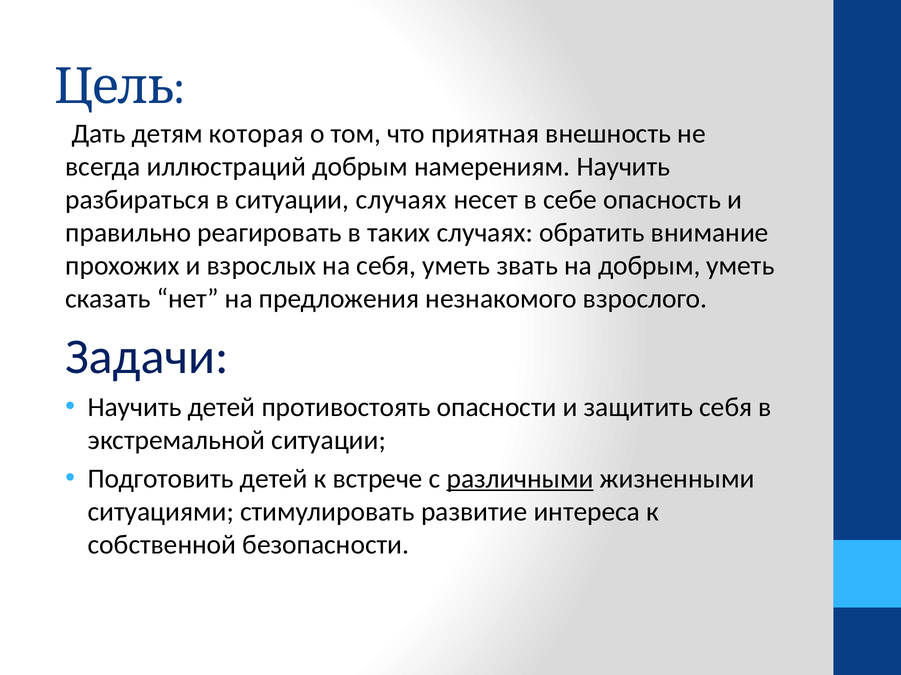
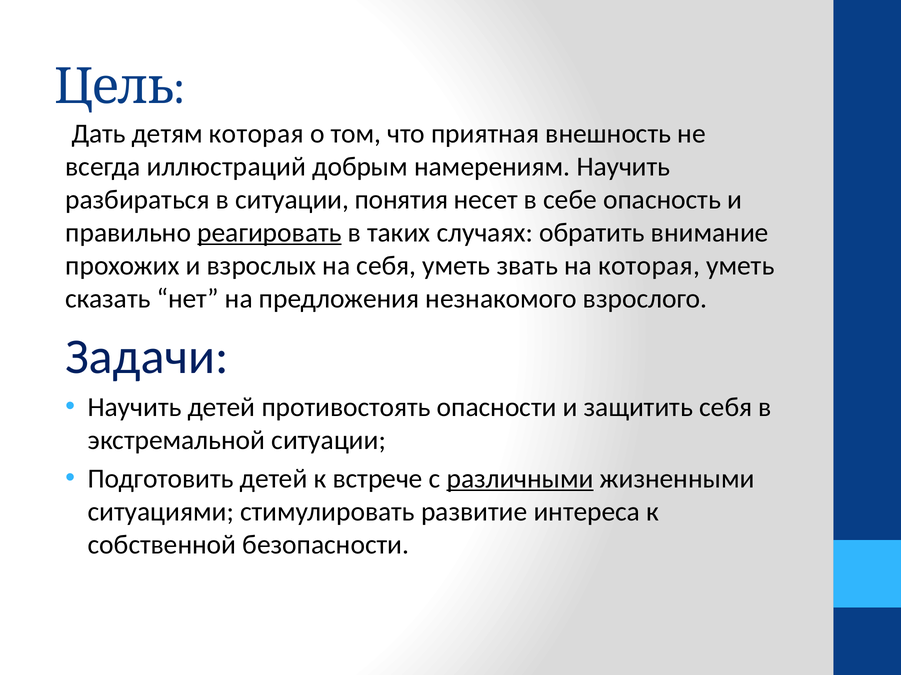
ситуации случаях: случаях -> понятия
реагировать underline: none -> present
на добрым: добрым -> которая
